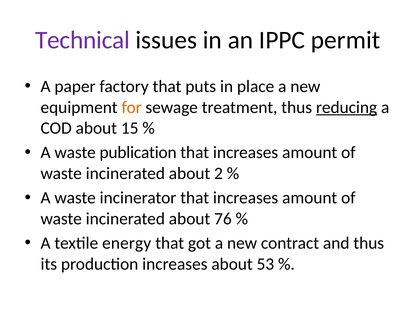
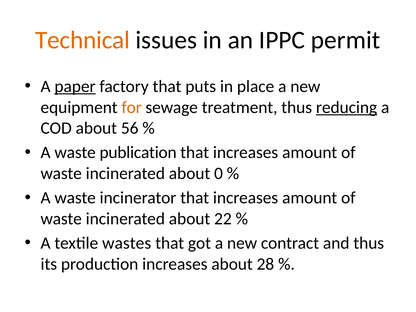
Technical colour: purple -> orange
paper underline: none -> present
15: 15 -> 56
2: 2 -> 0
76: 76 -> 22
energy: energy -> wastes
53: 53 -> 28
